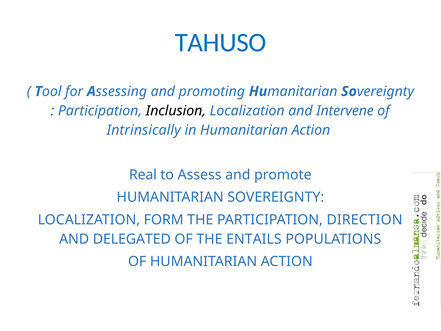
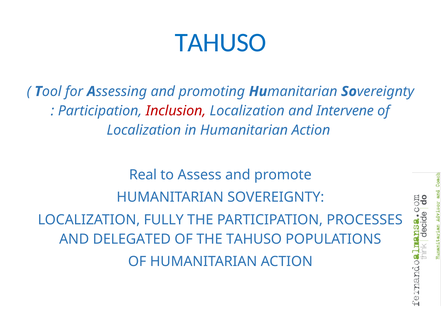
Inclusion colour: black -> red
Intrinsically at (144, 130): Intrinsically -> Localization
FORM: FORM -> FULLY
DIRECTION: DIRECTION -> PROCESSES
THE ENTAILS: ENTAILS -> TAHUSO
